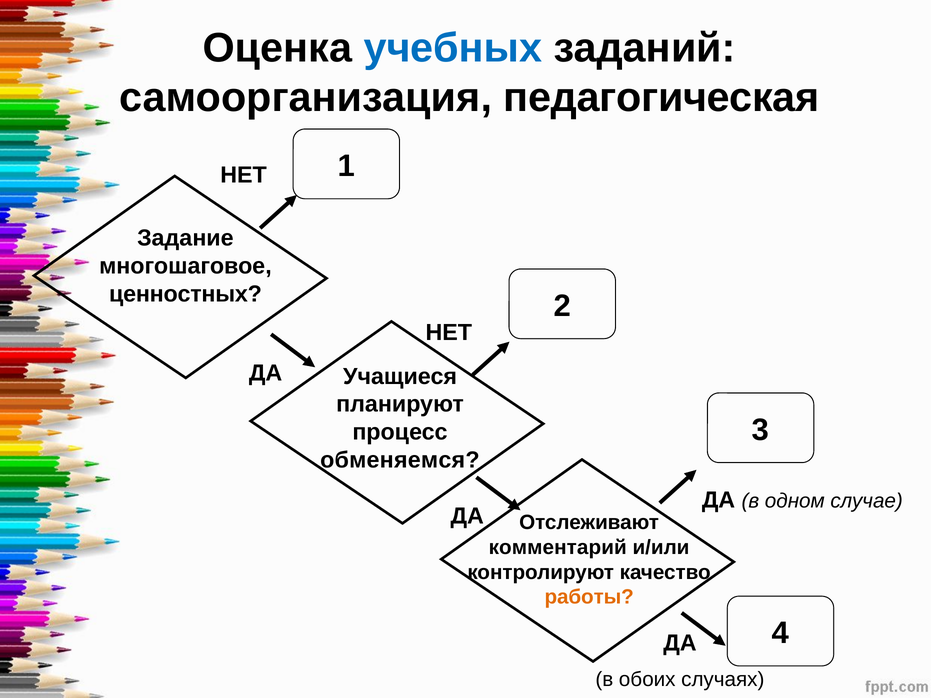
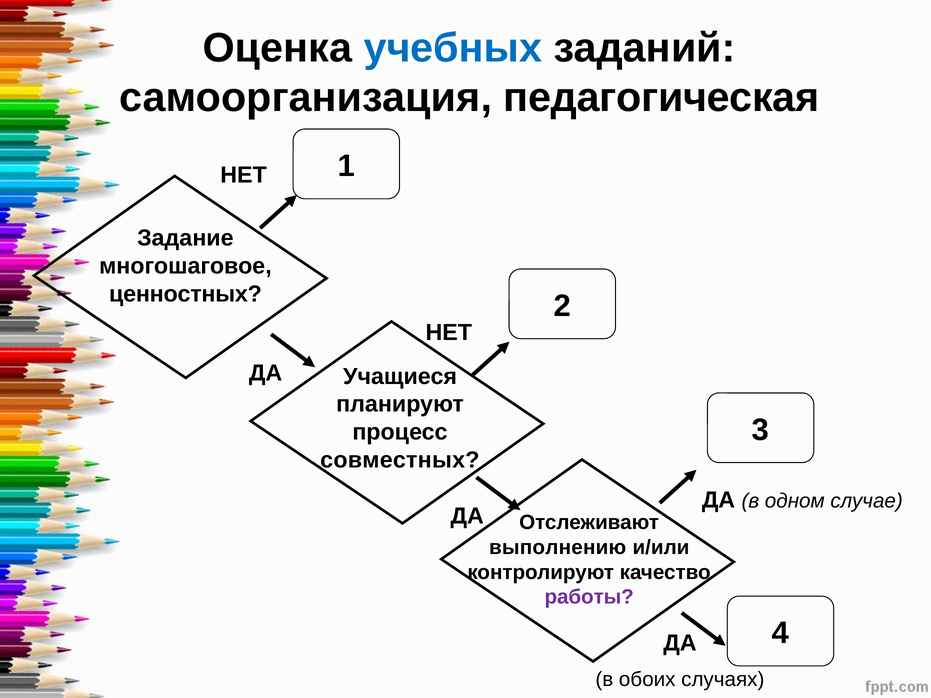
обменяемся: обменяемся -> совместных
комментарий: комментарий -> выполнению
работы colour: orange -> purple
